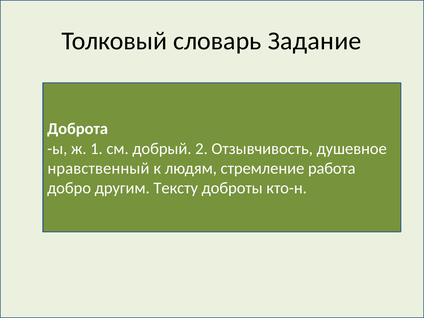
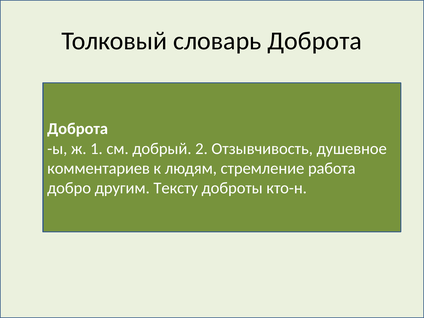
словарь Задание: Задание -> Доброта
нравственный: нравственный -> комментариев
